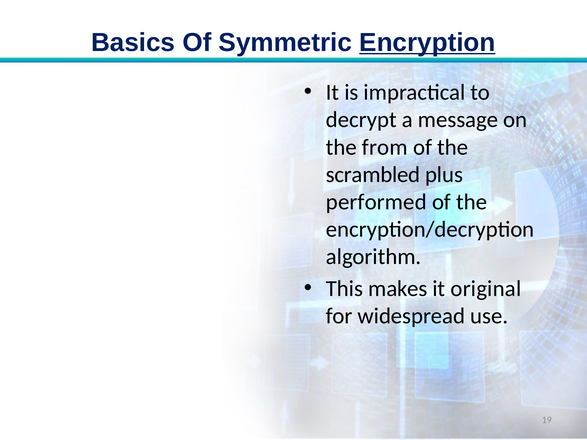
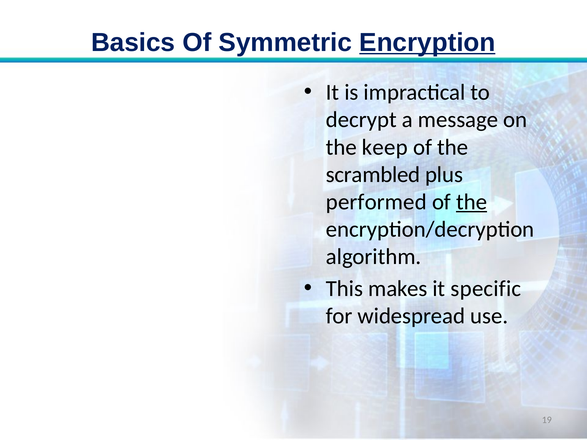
from: from -> keep
the at (472, 202) underline: none -> present
original: original -> specific
